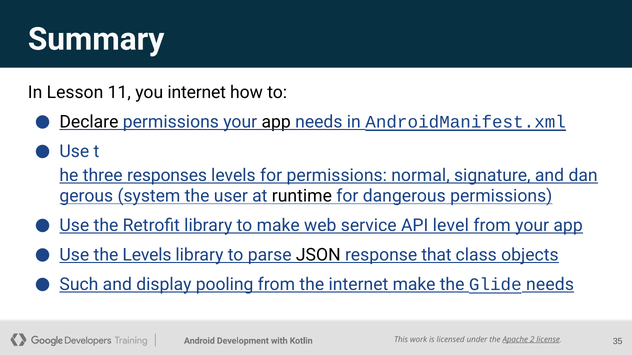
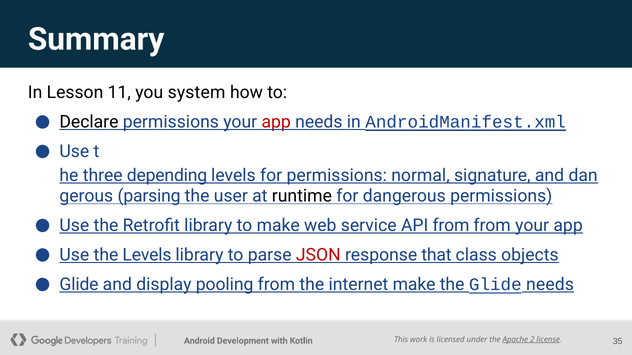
you internet: internet -> system
app at (276, 122) colour: black -> red
responses: responses -> depending
system: system -> parsing
API level: level -> from
JSON colour: black -> red
Such at (79, 285): Such -> Glide
